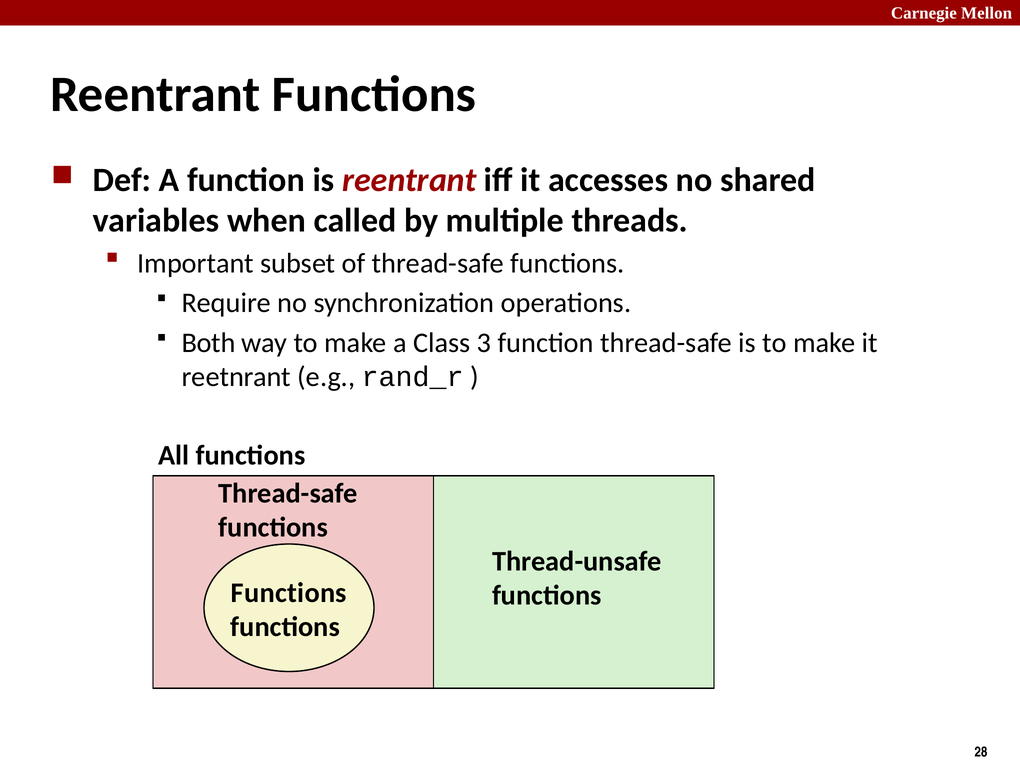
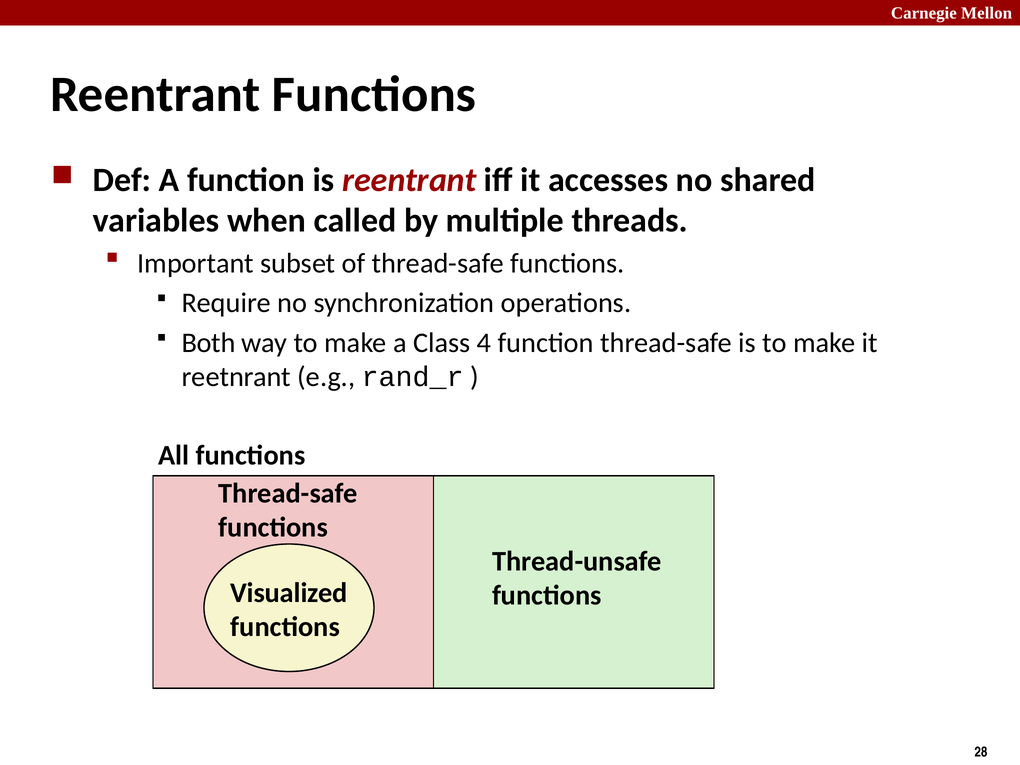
3: 3 -> 4
Functions at (289, 593): Functions -> Visualized
